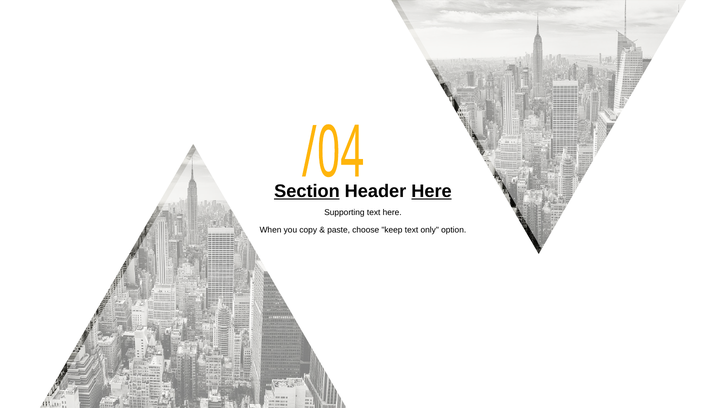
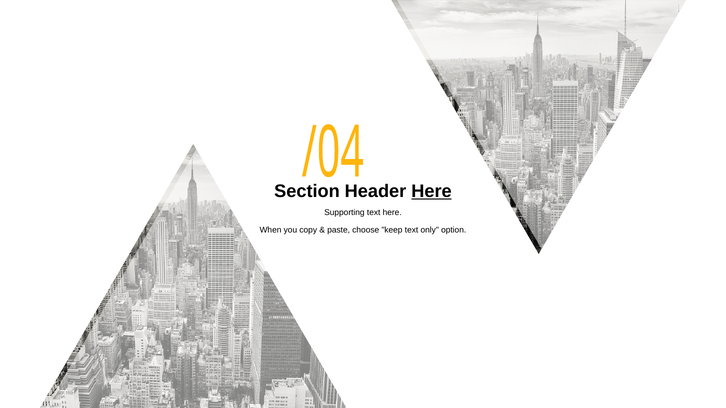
Section underline: present -> none
